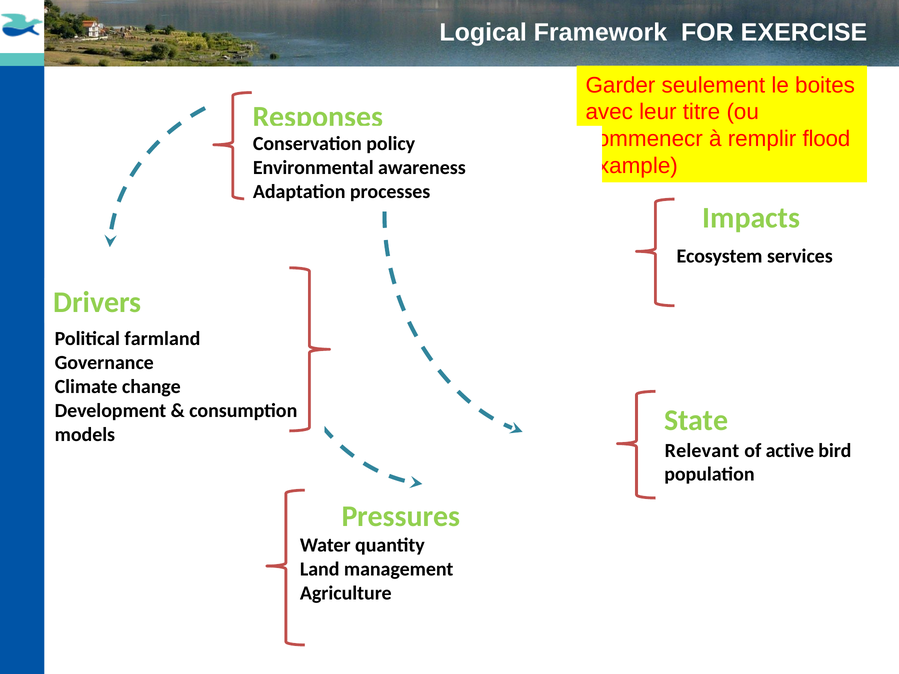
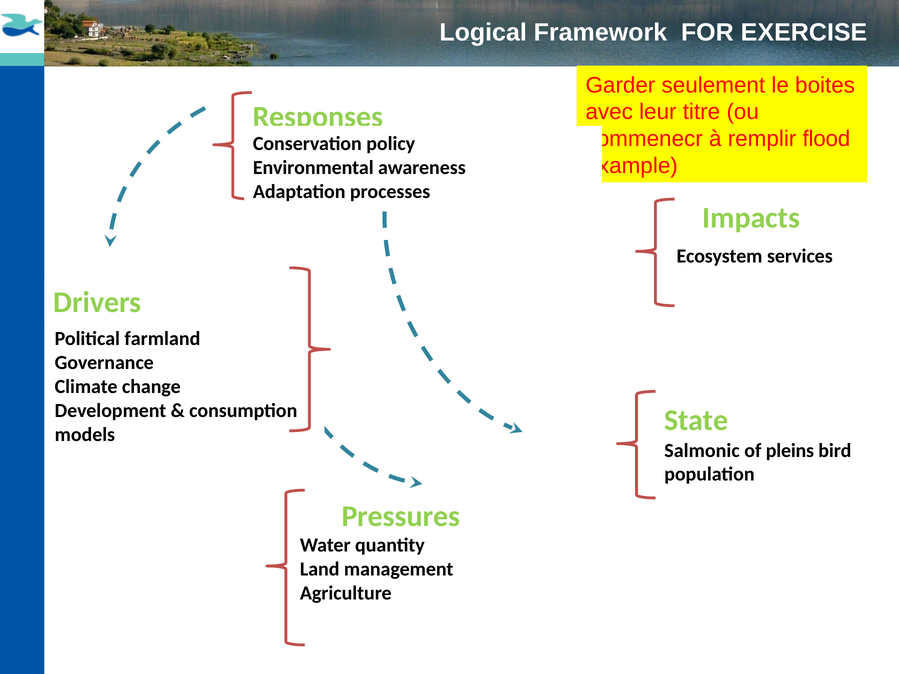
Relevant: Relevant -> Salmonic
active: active -> pleins
